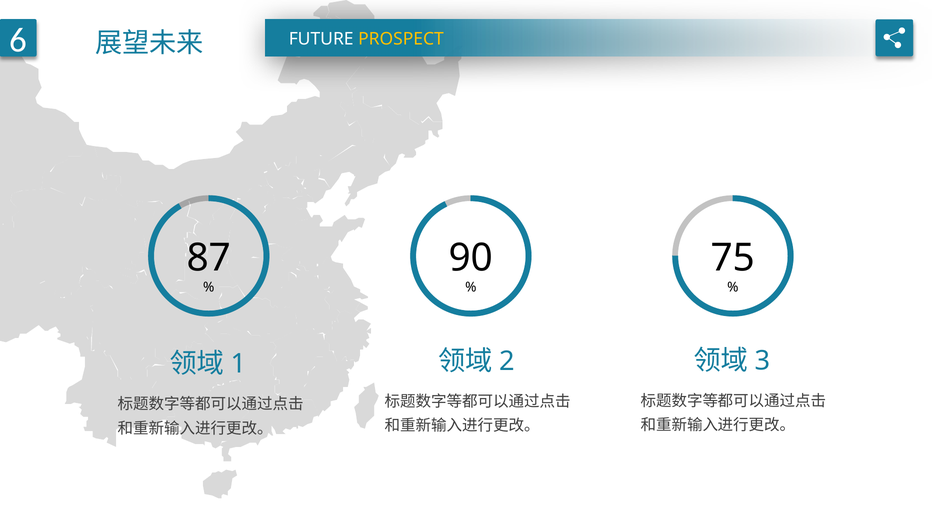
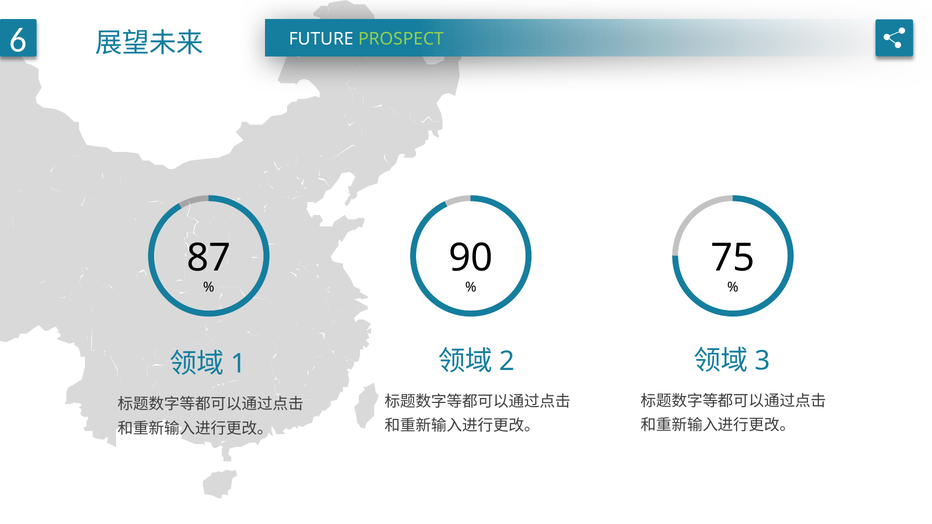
PROSPECT colour: yellow -> light green
